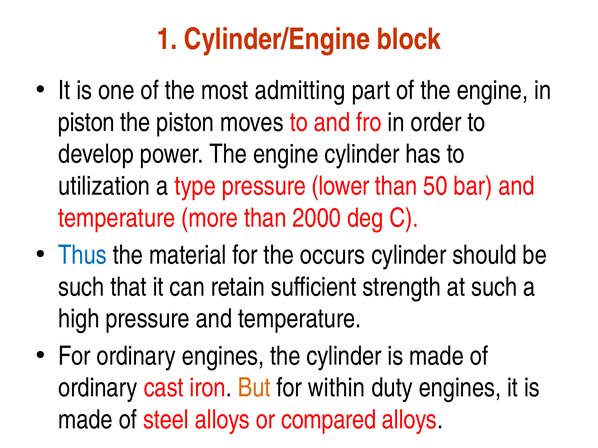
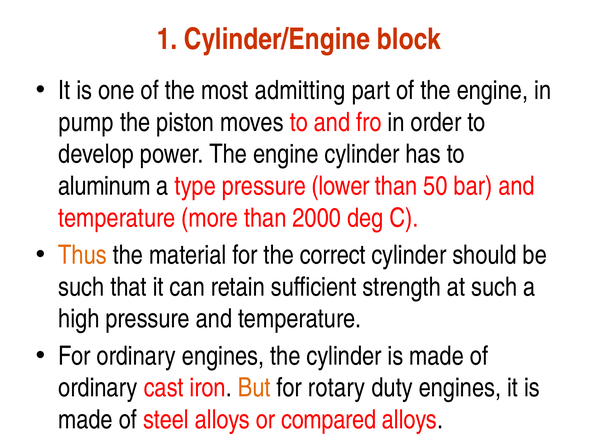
piston at (86, 122): piston -> pump
utilization: utilization -> aluminum
Thus colour: blue -> orange
occurs: occurs -> correct
within: within -> rotary
